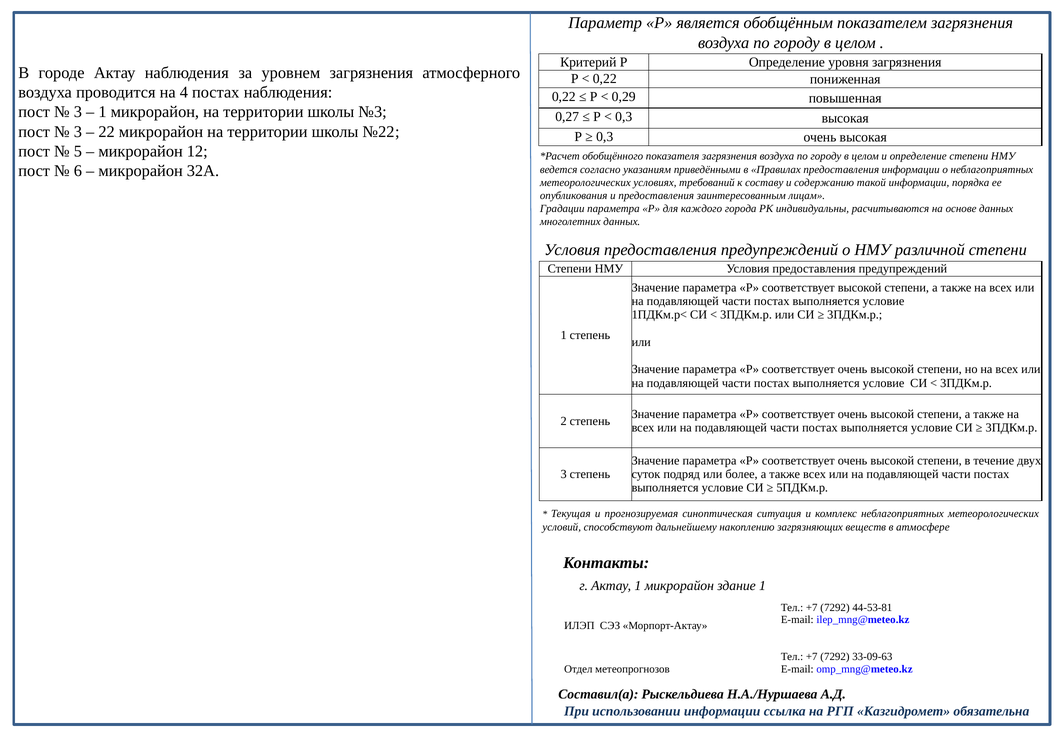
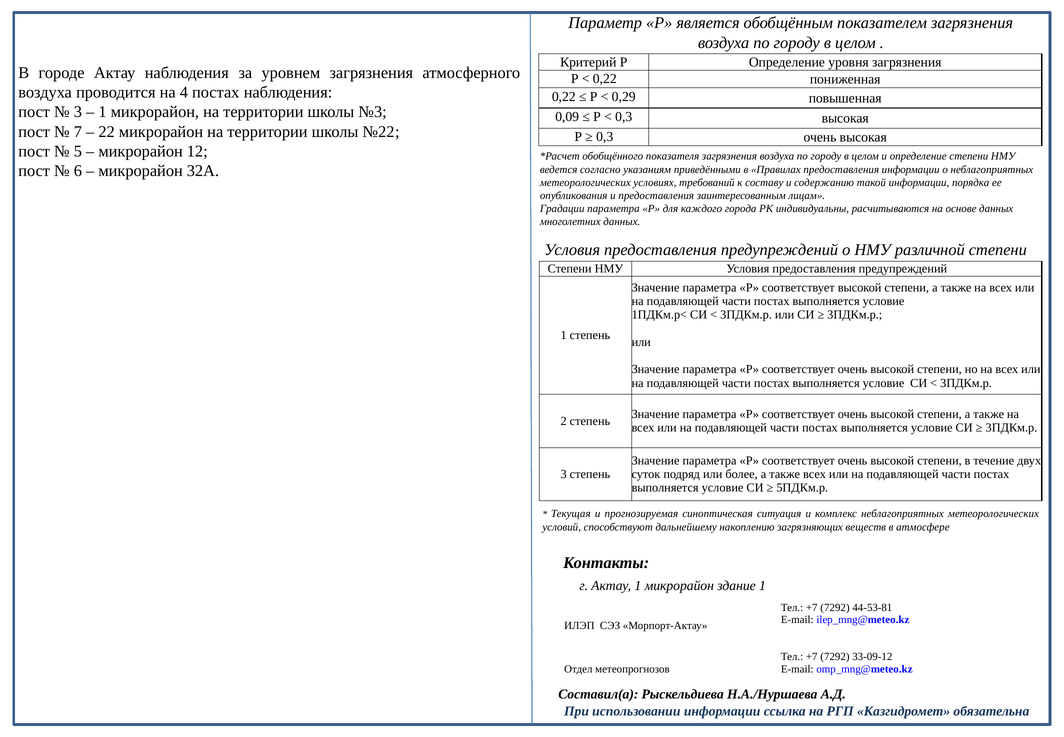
0,27: 0,27 -> 0,09
3 at (78, 132): 3 -> 7
33-09-63: 33-09-63 -> 33-09-12
